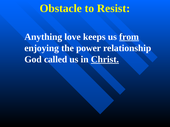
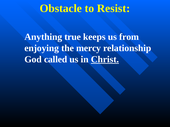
love: love -> true
from underline: present -> none
power: power -> mercy
